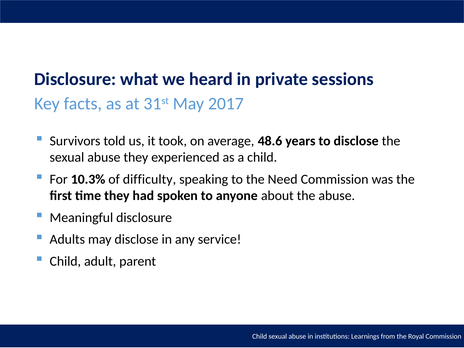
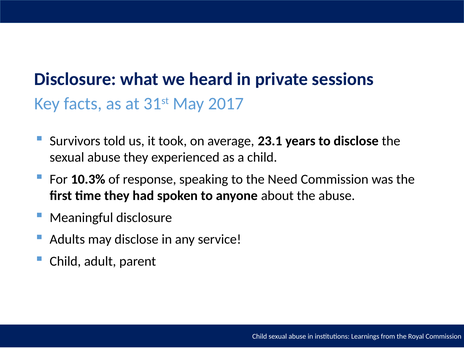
48.6: 48.6 -> 23.1
difficulty: difficulty -> response
